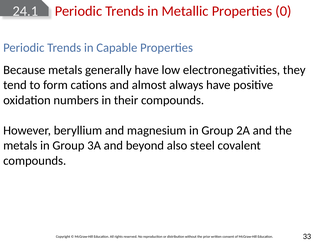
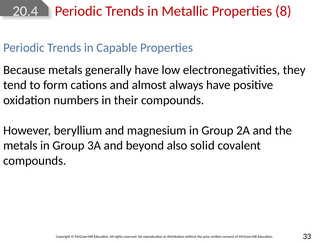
24.1: 24.1 -> 20.4
0: 0 -> 8
steel: steel -> solid
